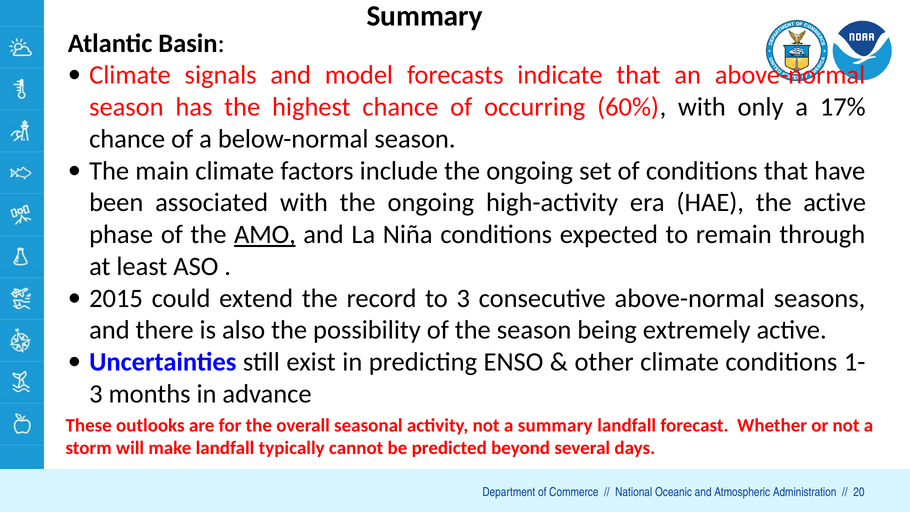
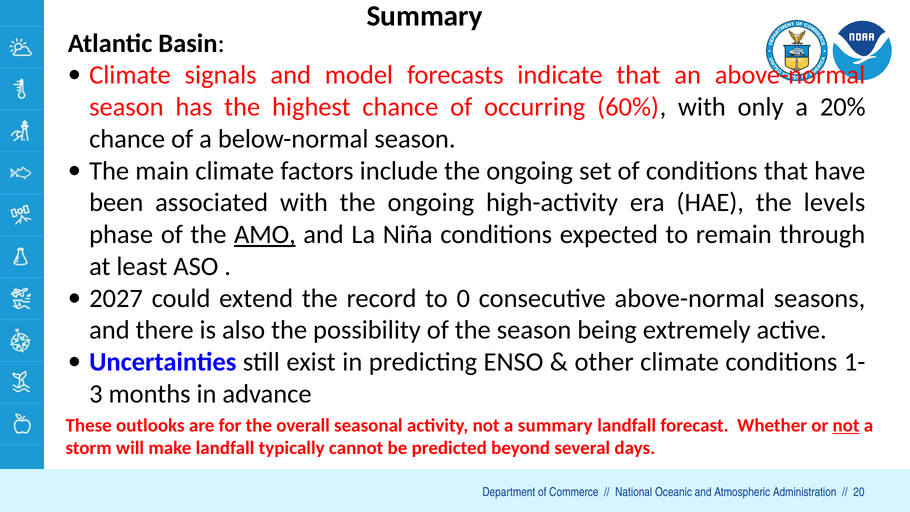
17%: 17% -> 20%
the active: active -> levels
2015: 2015 -> 2027
to 3: 3 -> 0
not at (846, 425) underline: none -> present
